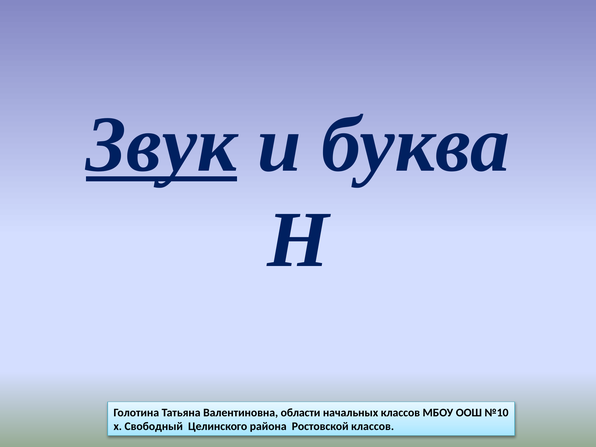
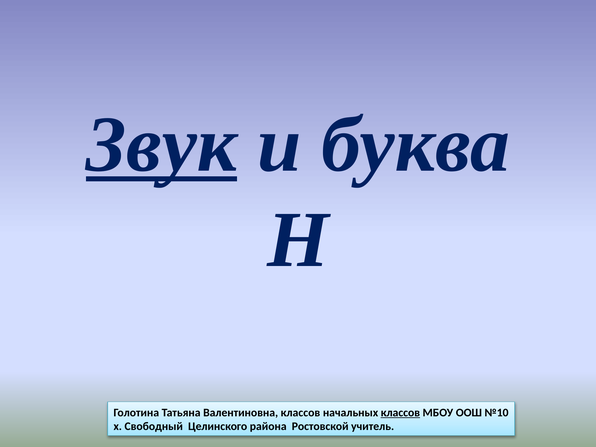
Валентиновна области: области -> классов
классов at (400, 413) underline: none -> present
Ростовской классов: классов -> учитель
